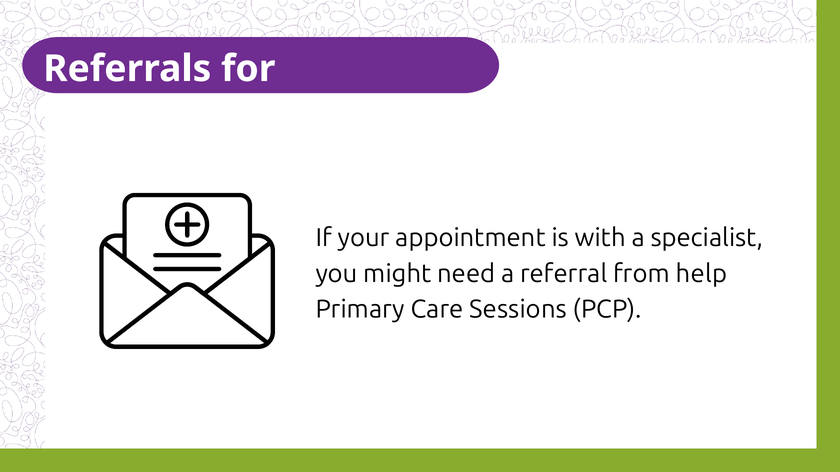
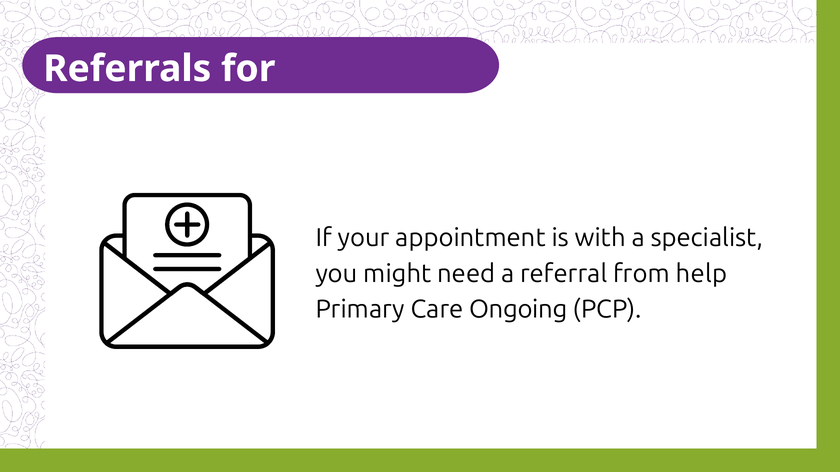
Sessions: Sessions -> Ongoing
